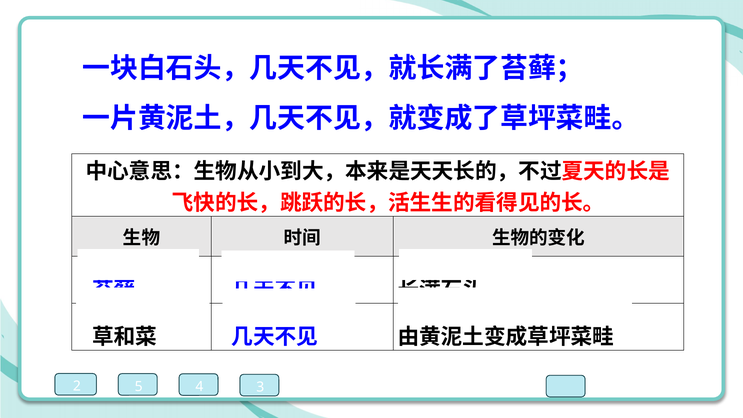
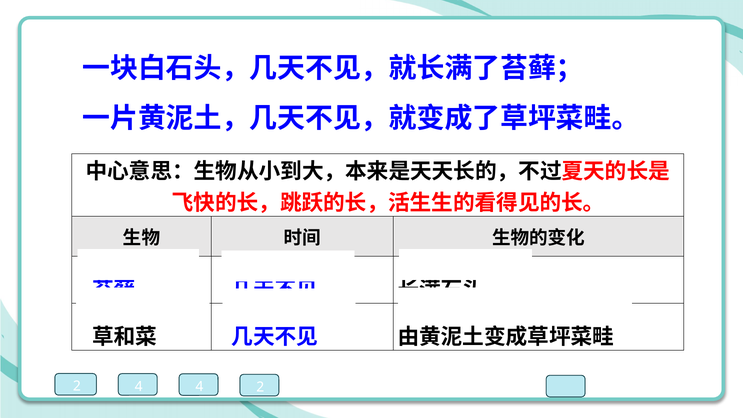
2 5: 5 -> 4
4 3: 3 -> 2
